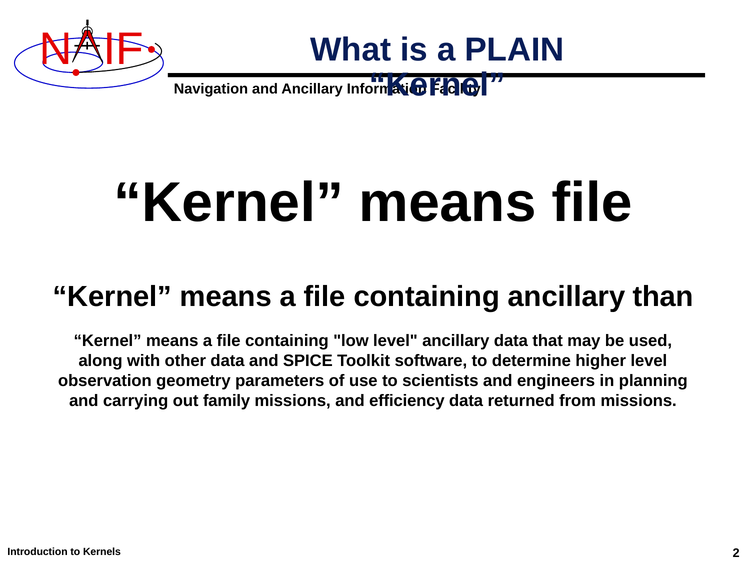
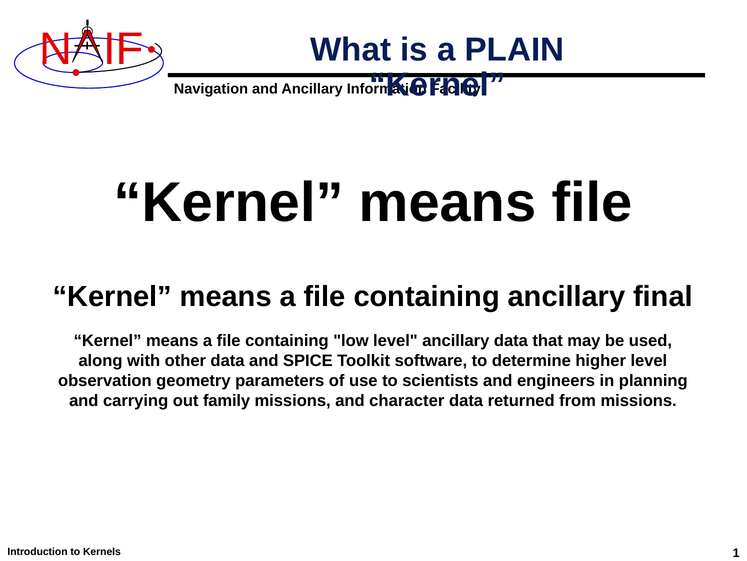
than: than -> final
efficiency: efficiency -> character
2: 2 -> 1
